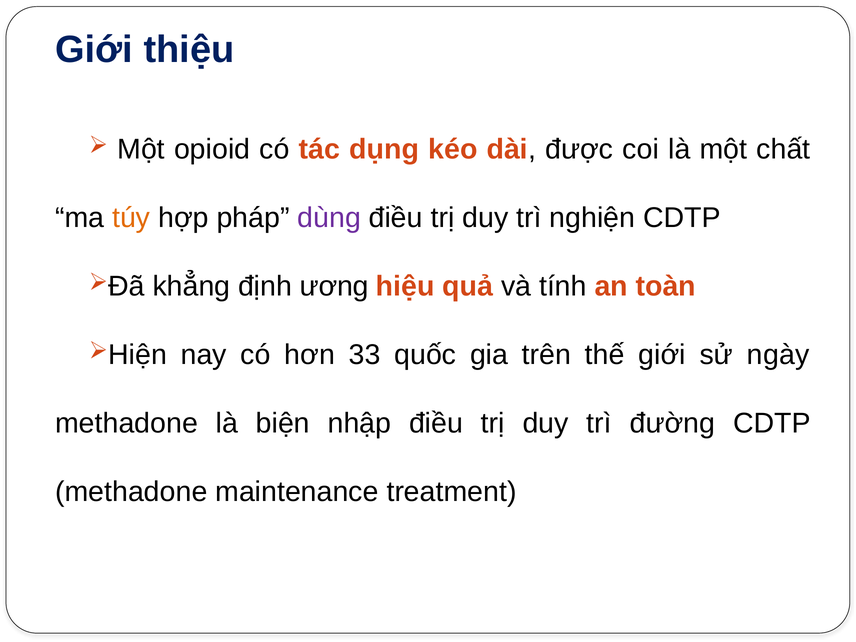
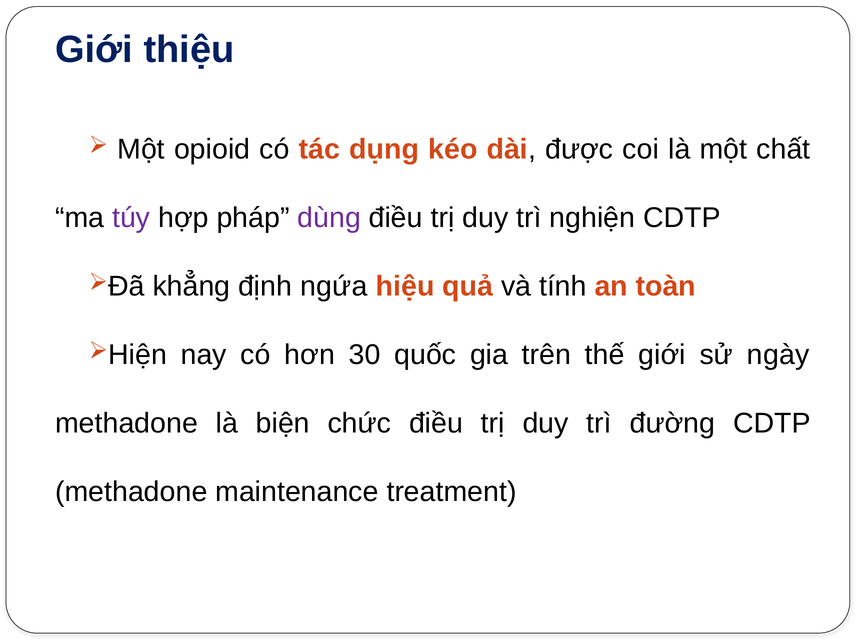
túy colour: orange -> purple
ương: ương -> ngứa
33: 33 -> 30
nhập: nhập -> chức
